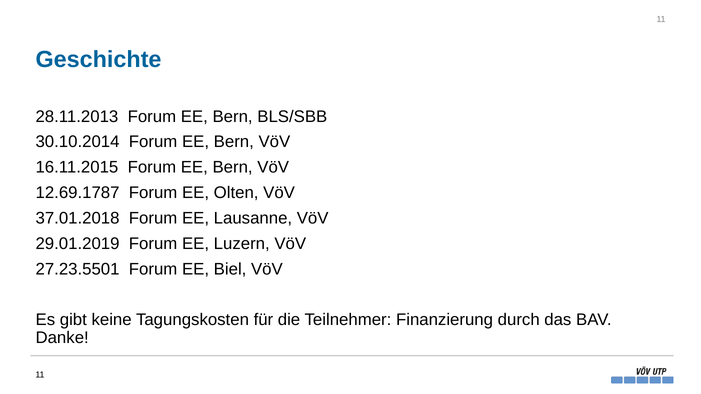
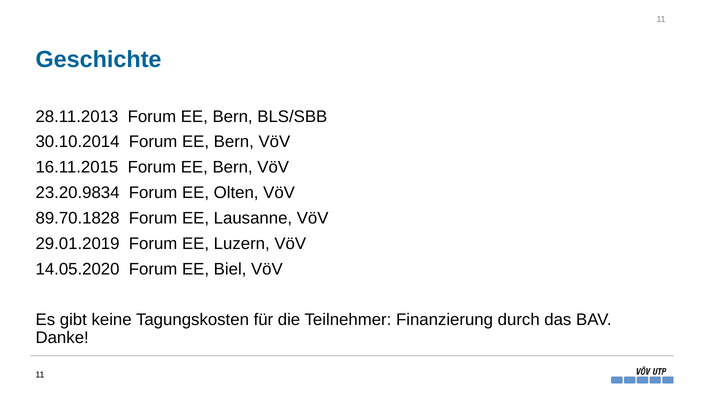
12.69.1787: 12.69.1787 -> 23.20.9834
37.01.2018: 37.01.2018 -> 89.70.1828
27.23.5501: 27.23.5501 -> 14.05.2020
